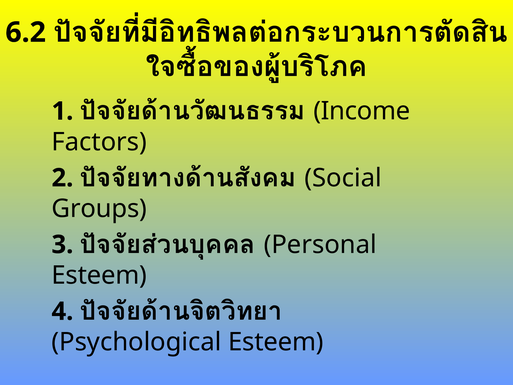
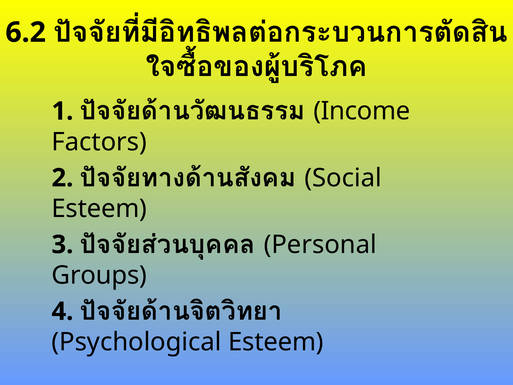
Groups at (99, 209): Groups -> Esteem
Esteem at (99, 275): Esteem -> Groups
